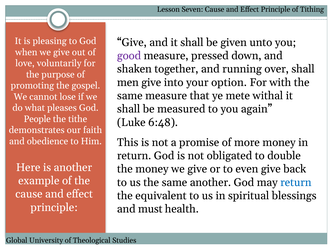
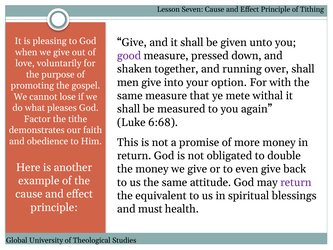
People: People -> Factor
6:48: 6:48 -> 6:68
same another: another -> attitude
return at (296, 182) colour: blue -> purple
